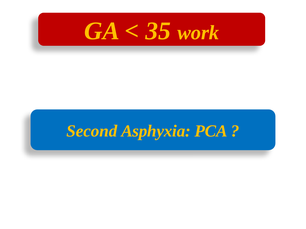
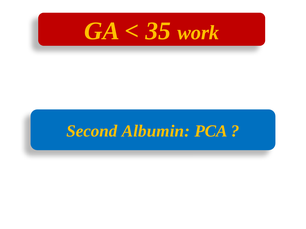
Asphyxia: Asphyxia -> Albumin
